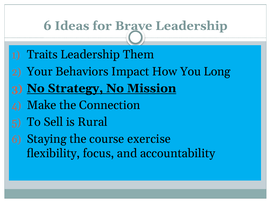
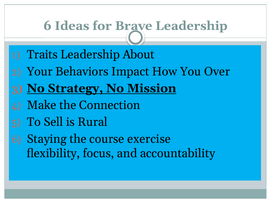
Them: Them -> About
Long: Long -> Over
